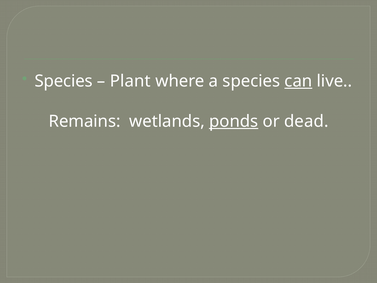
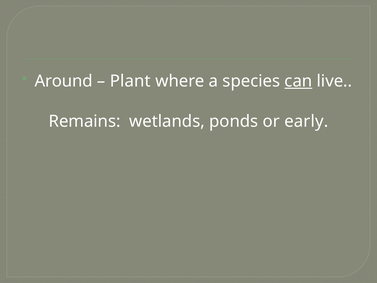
Species at (64, 81): Species -> Around
ponds underline: present -> none
dead: dead -> early
